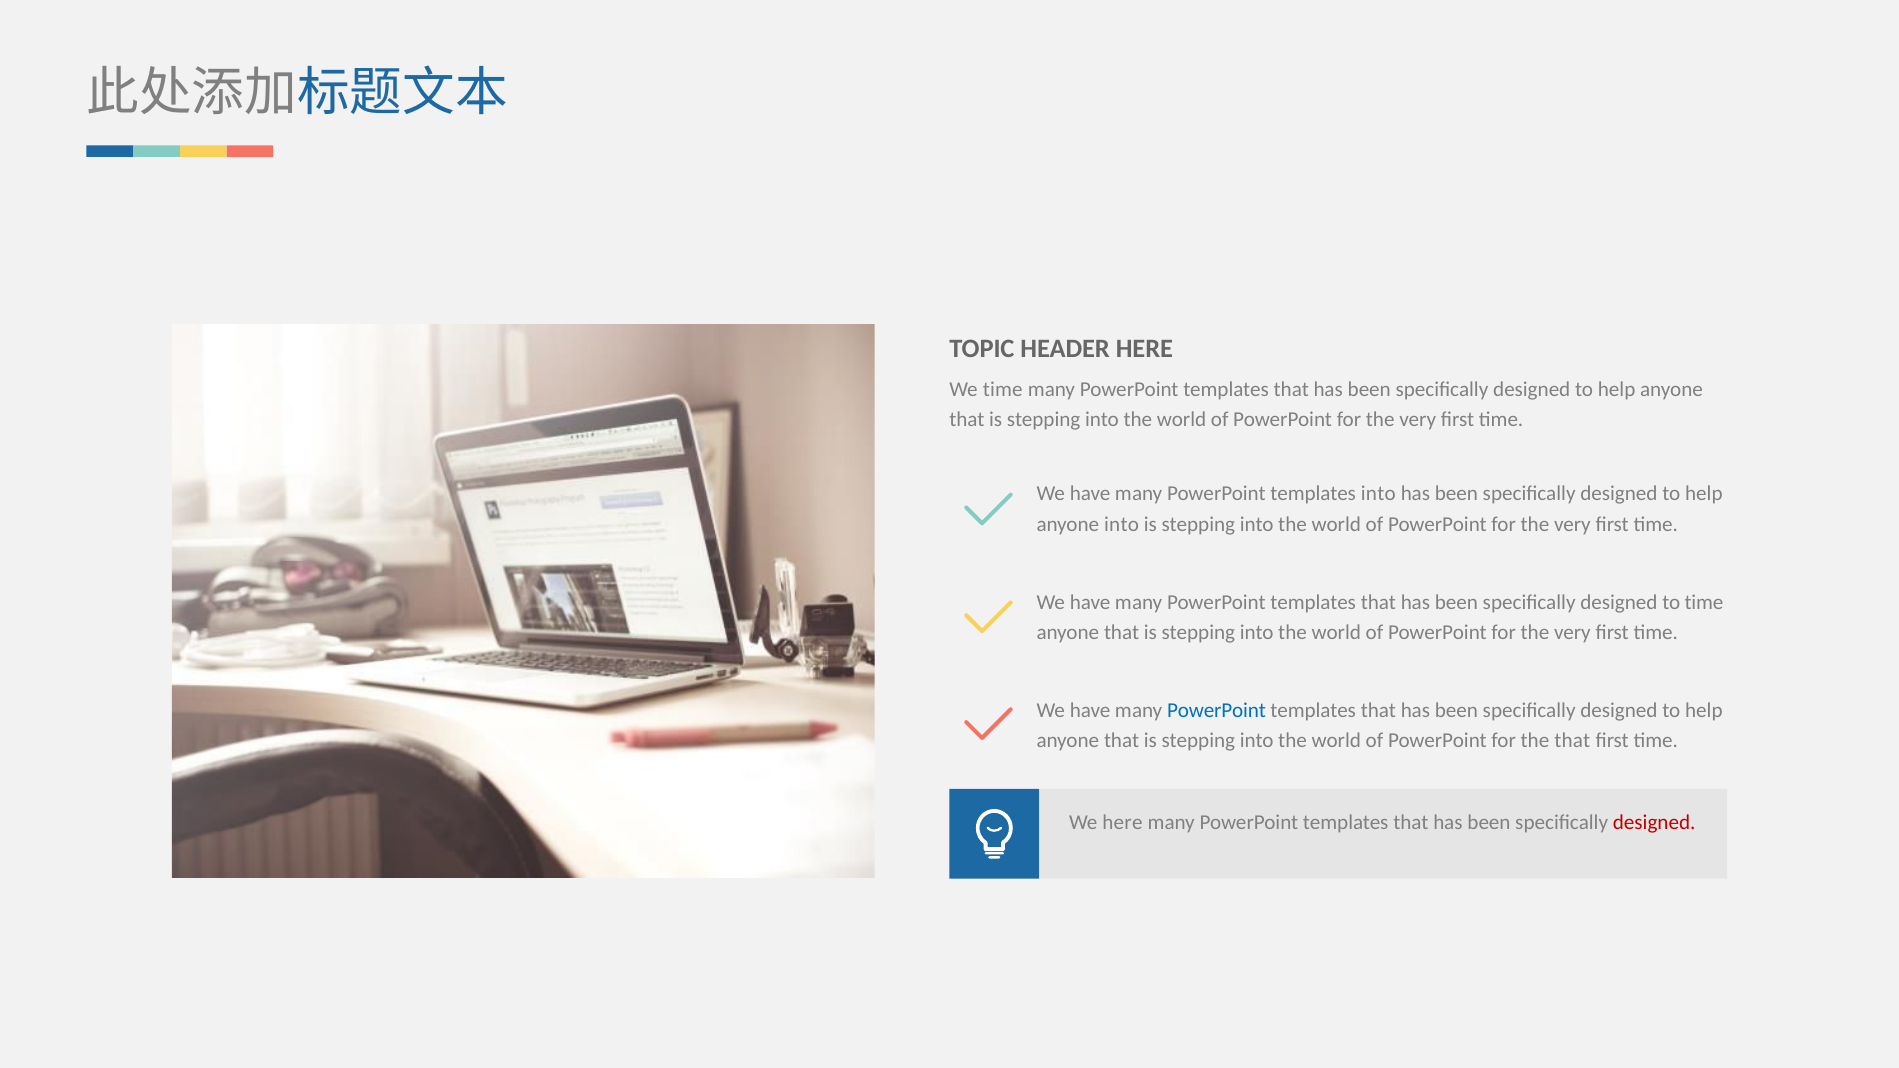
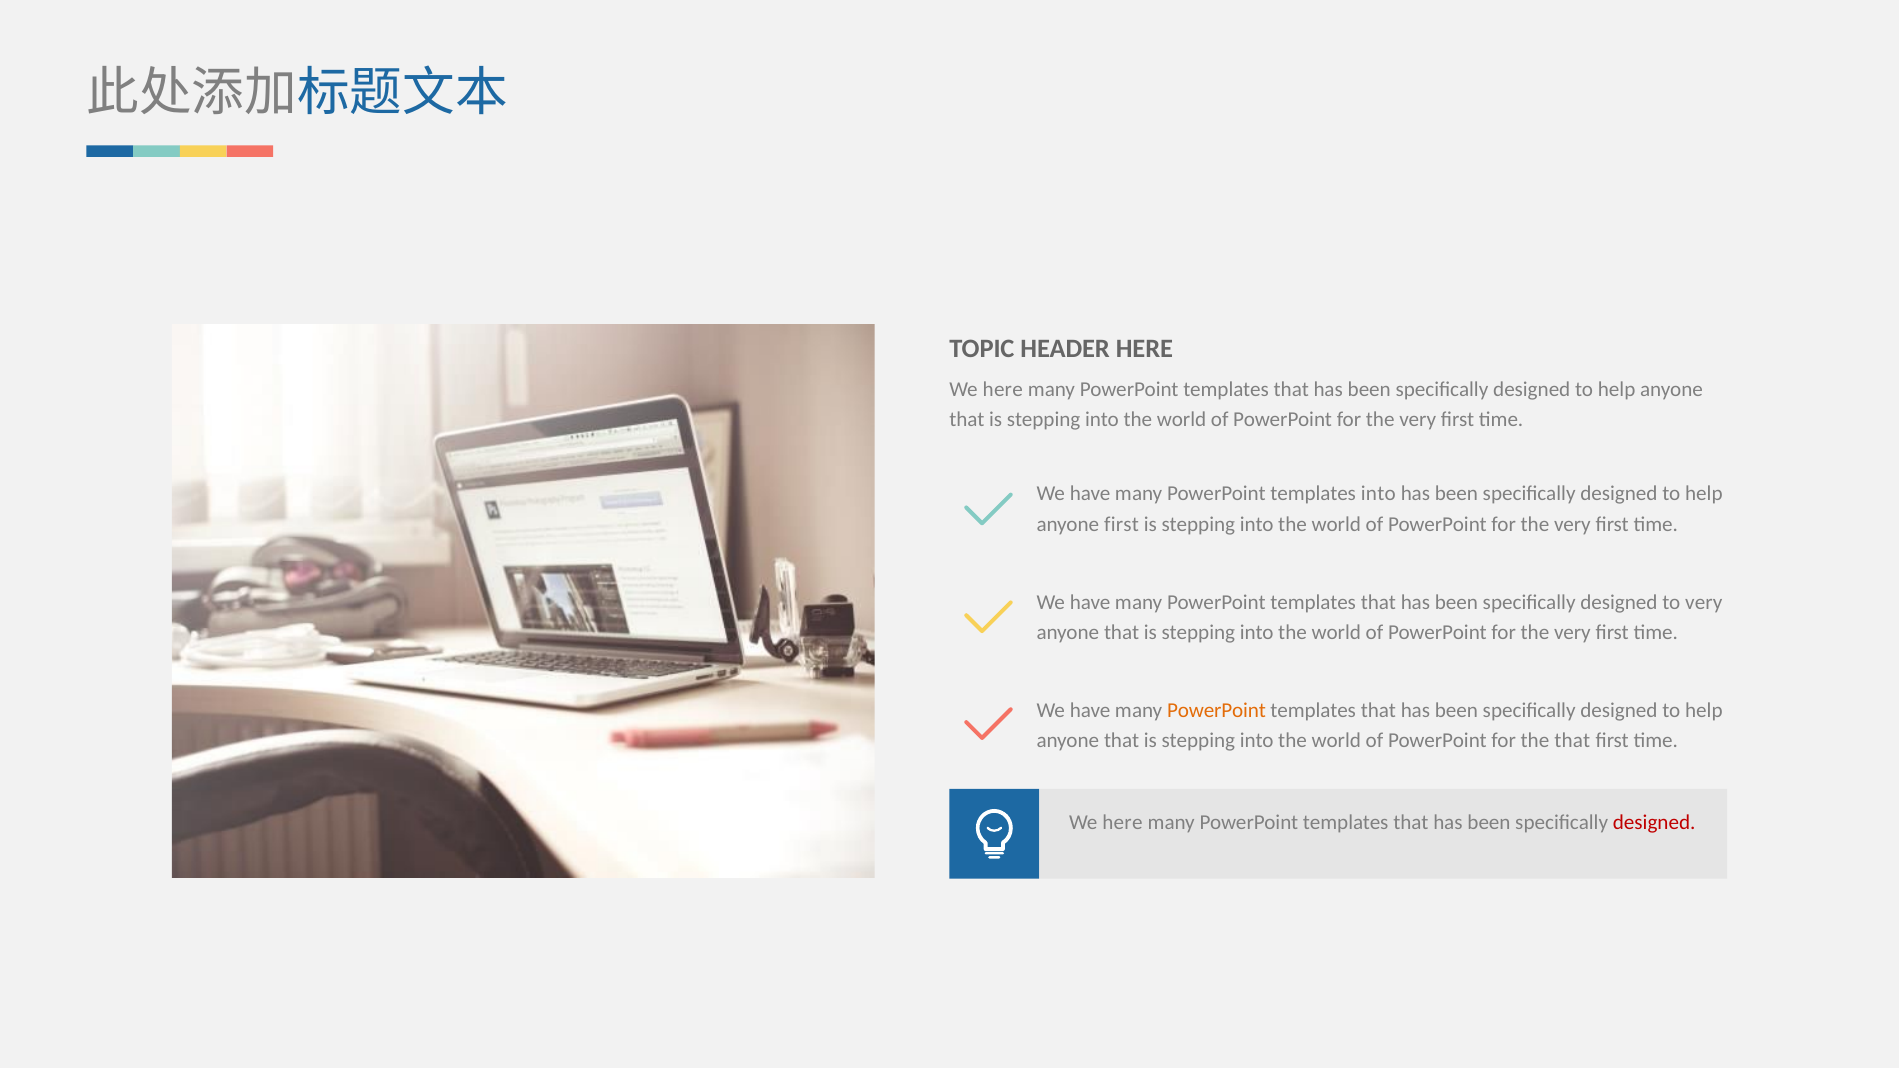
time at (1003, 390): time -> here
anyone into: into -> first
to time: time -> very
PowerPoint at (1217, 710) colour: blue -> orange
